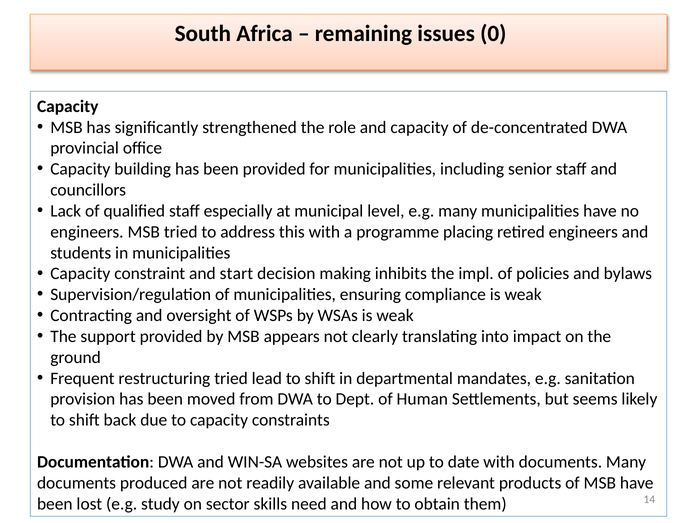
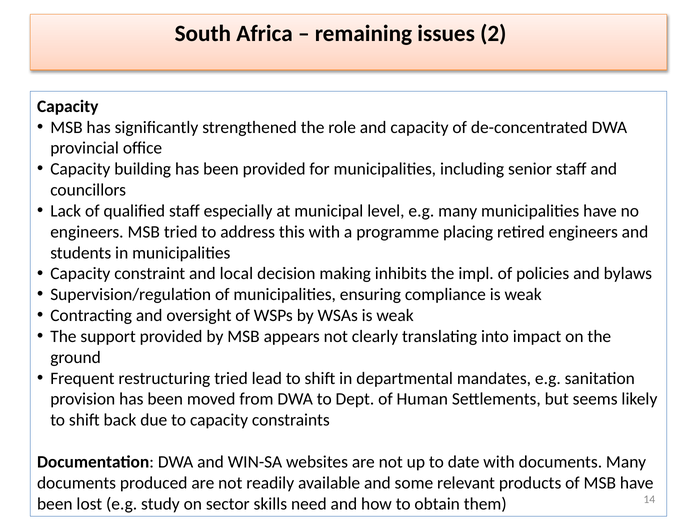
0: 0 -> 2
start: start -> local
